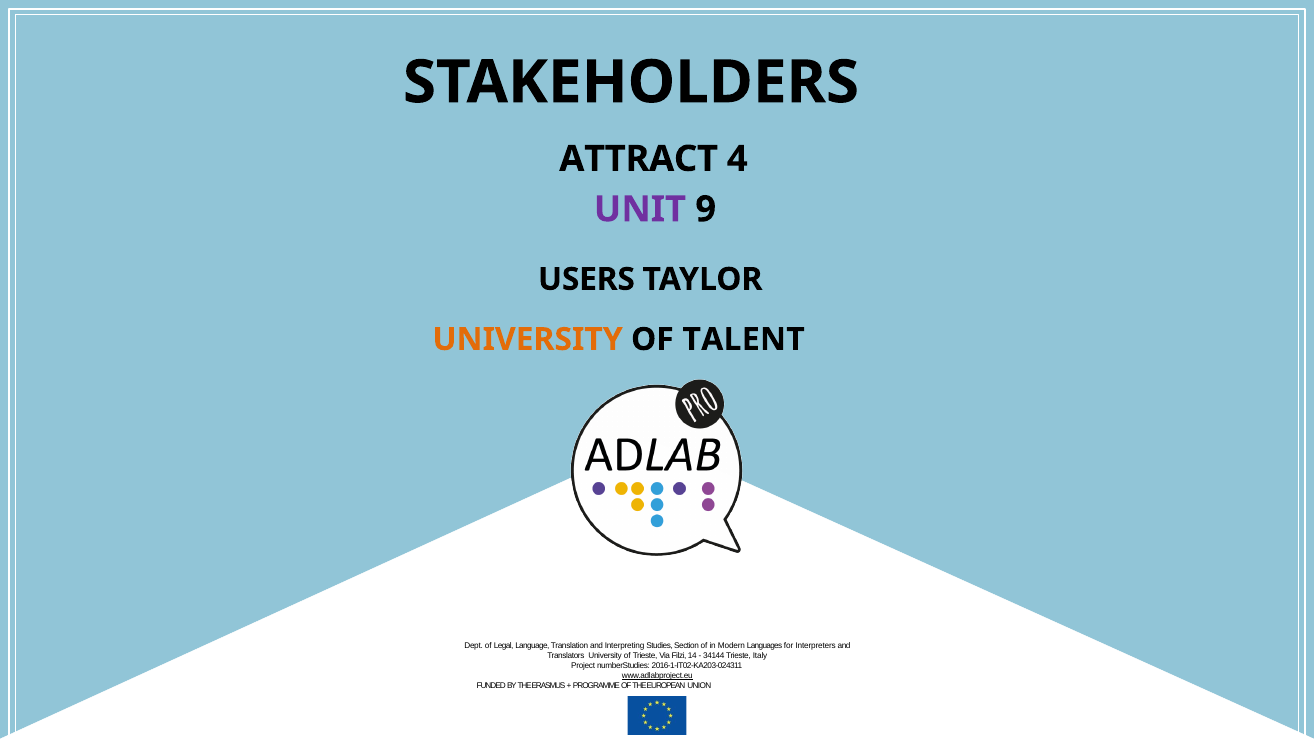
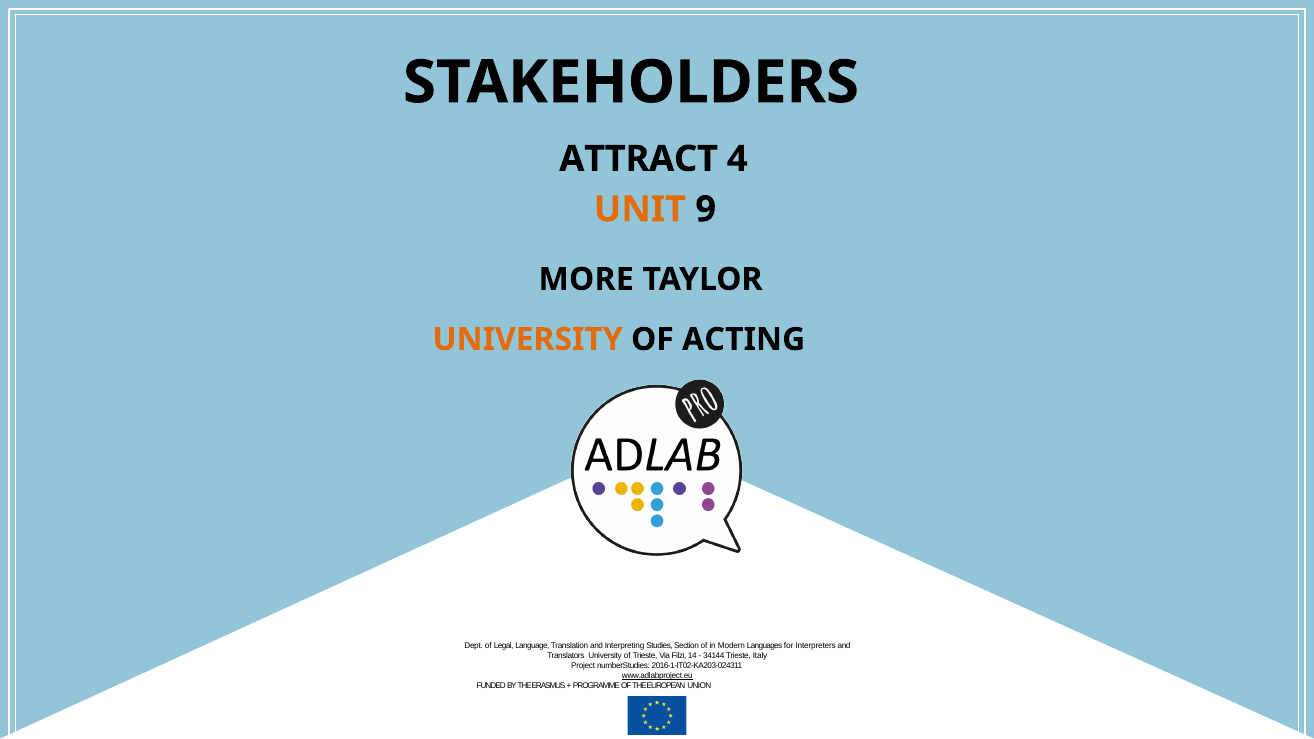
UNIT colour: purple -> orange
USERS: USERS -> MORE
TALENT: TALENT -> ACTING
